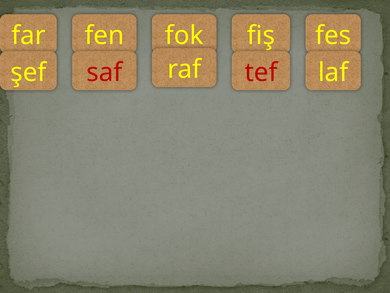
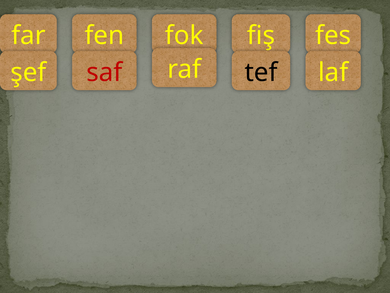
tef colour: red -> black
